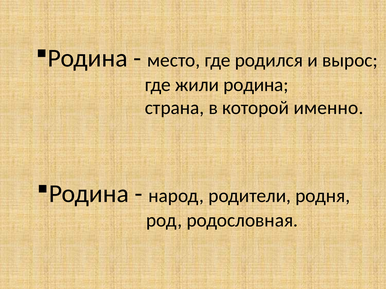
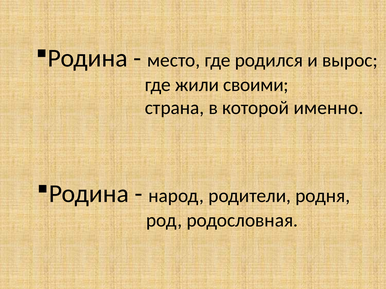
жили родина: родина -> своими
